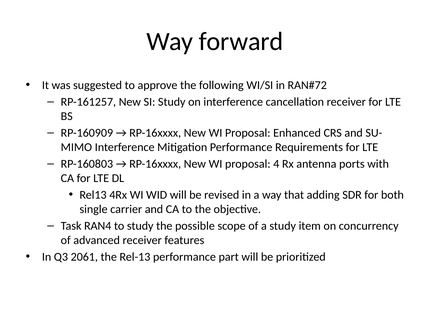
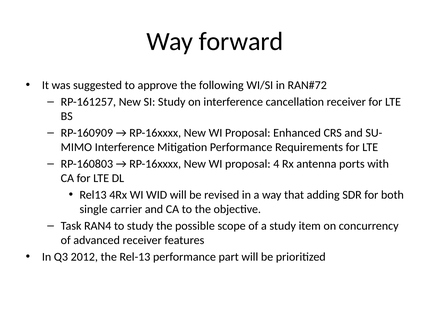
2061: 2061 -> 2012
